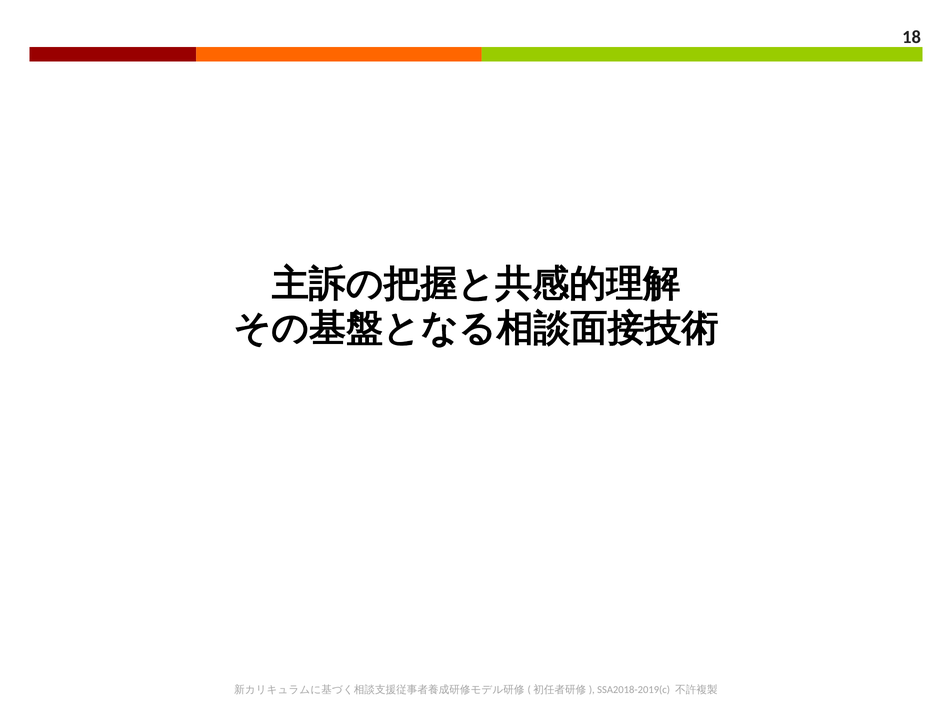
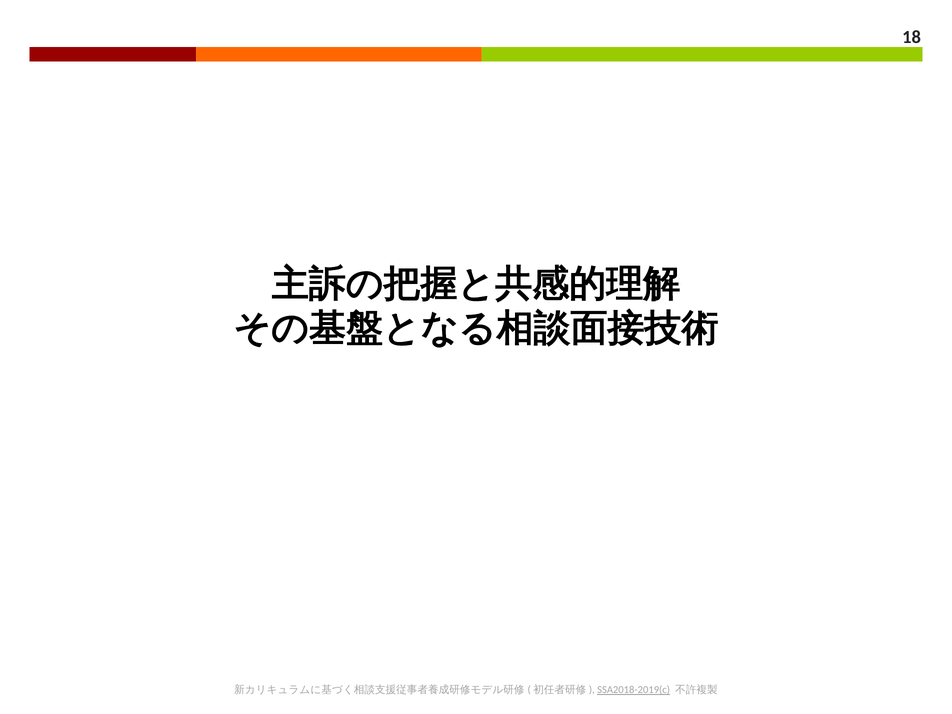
SSA2018-2019(c underline: none -> present
